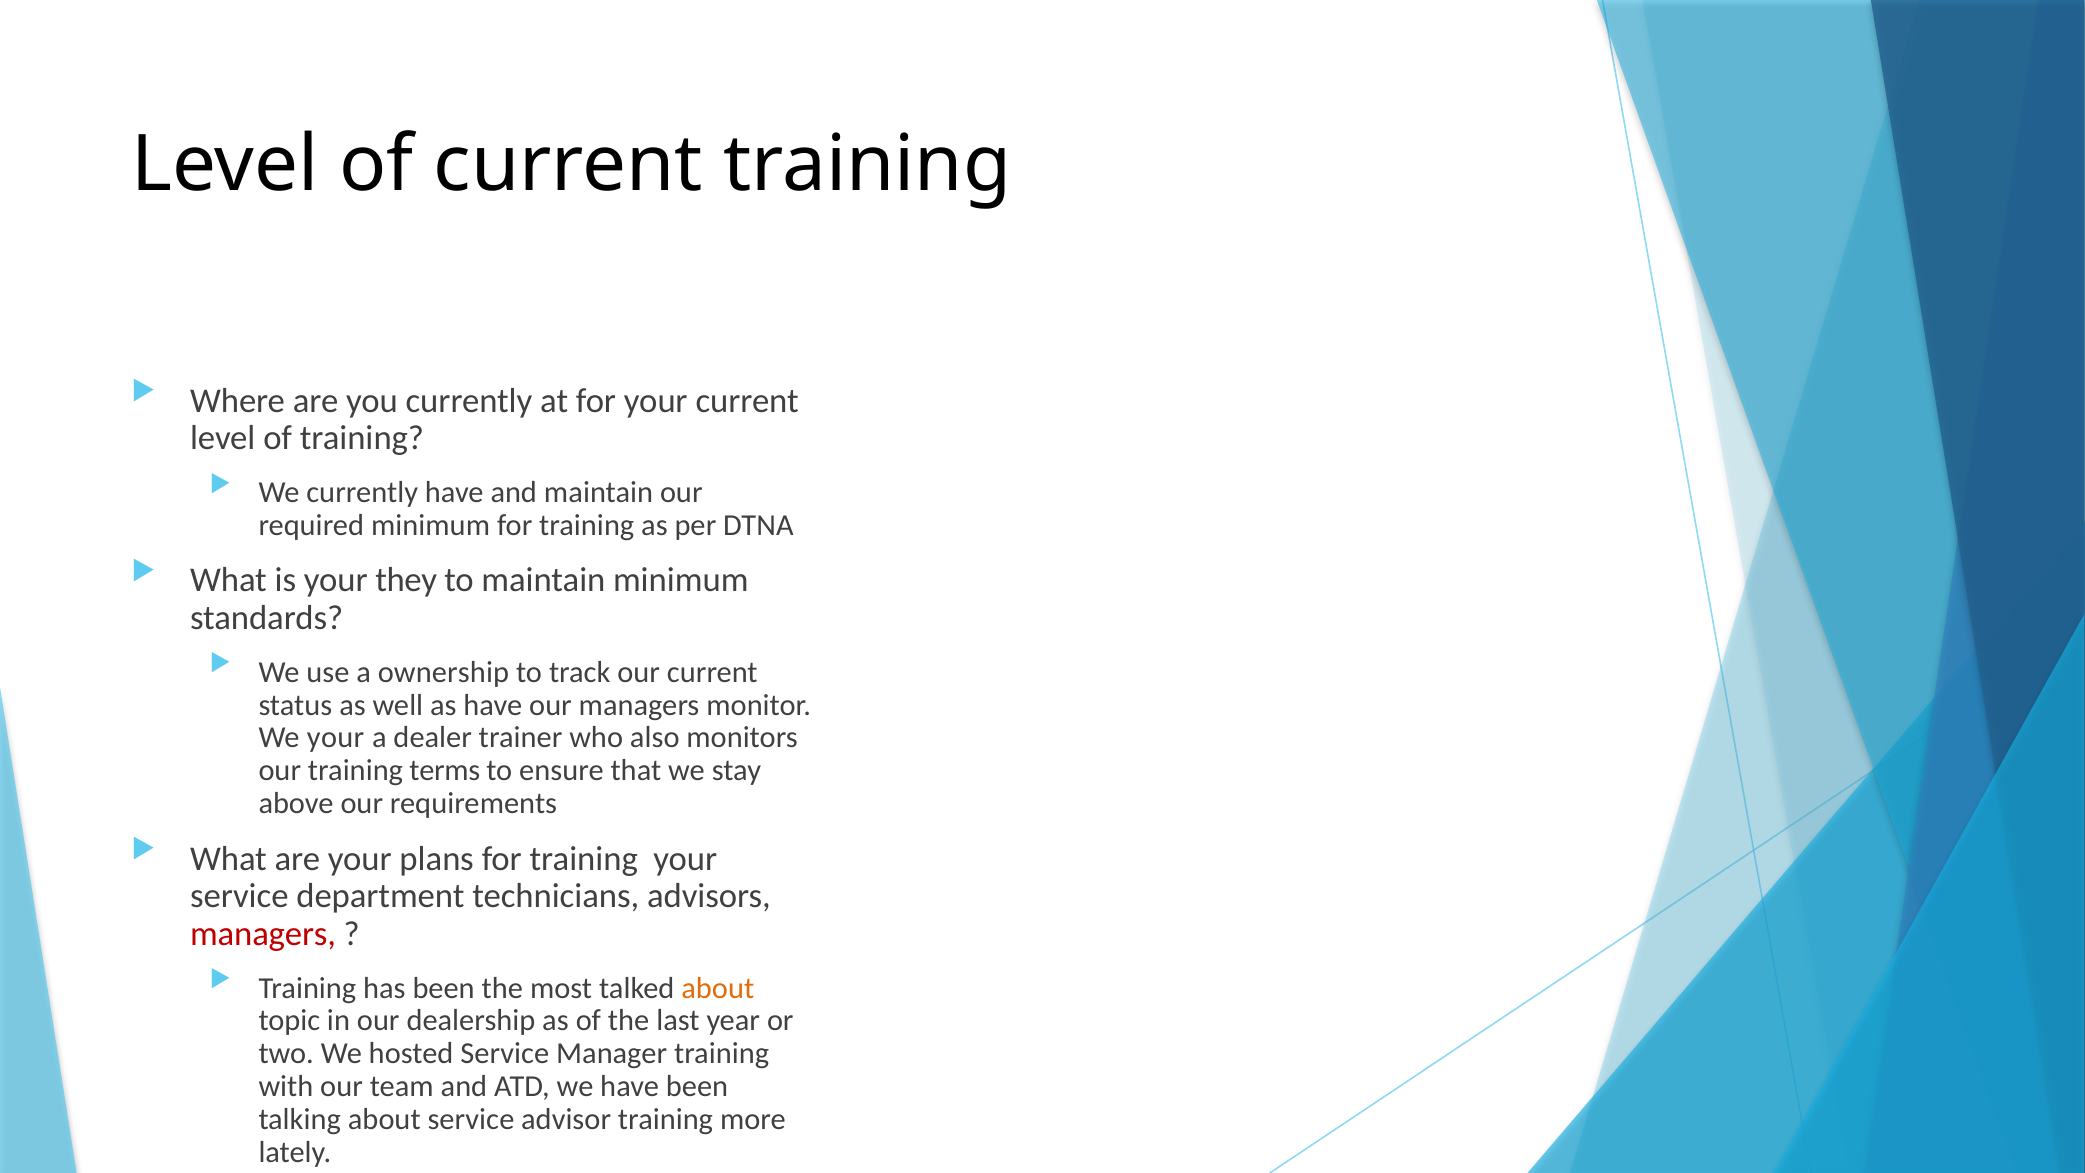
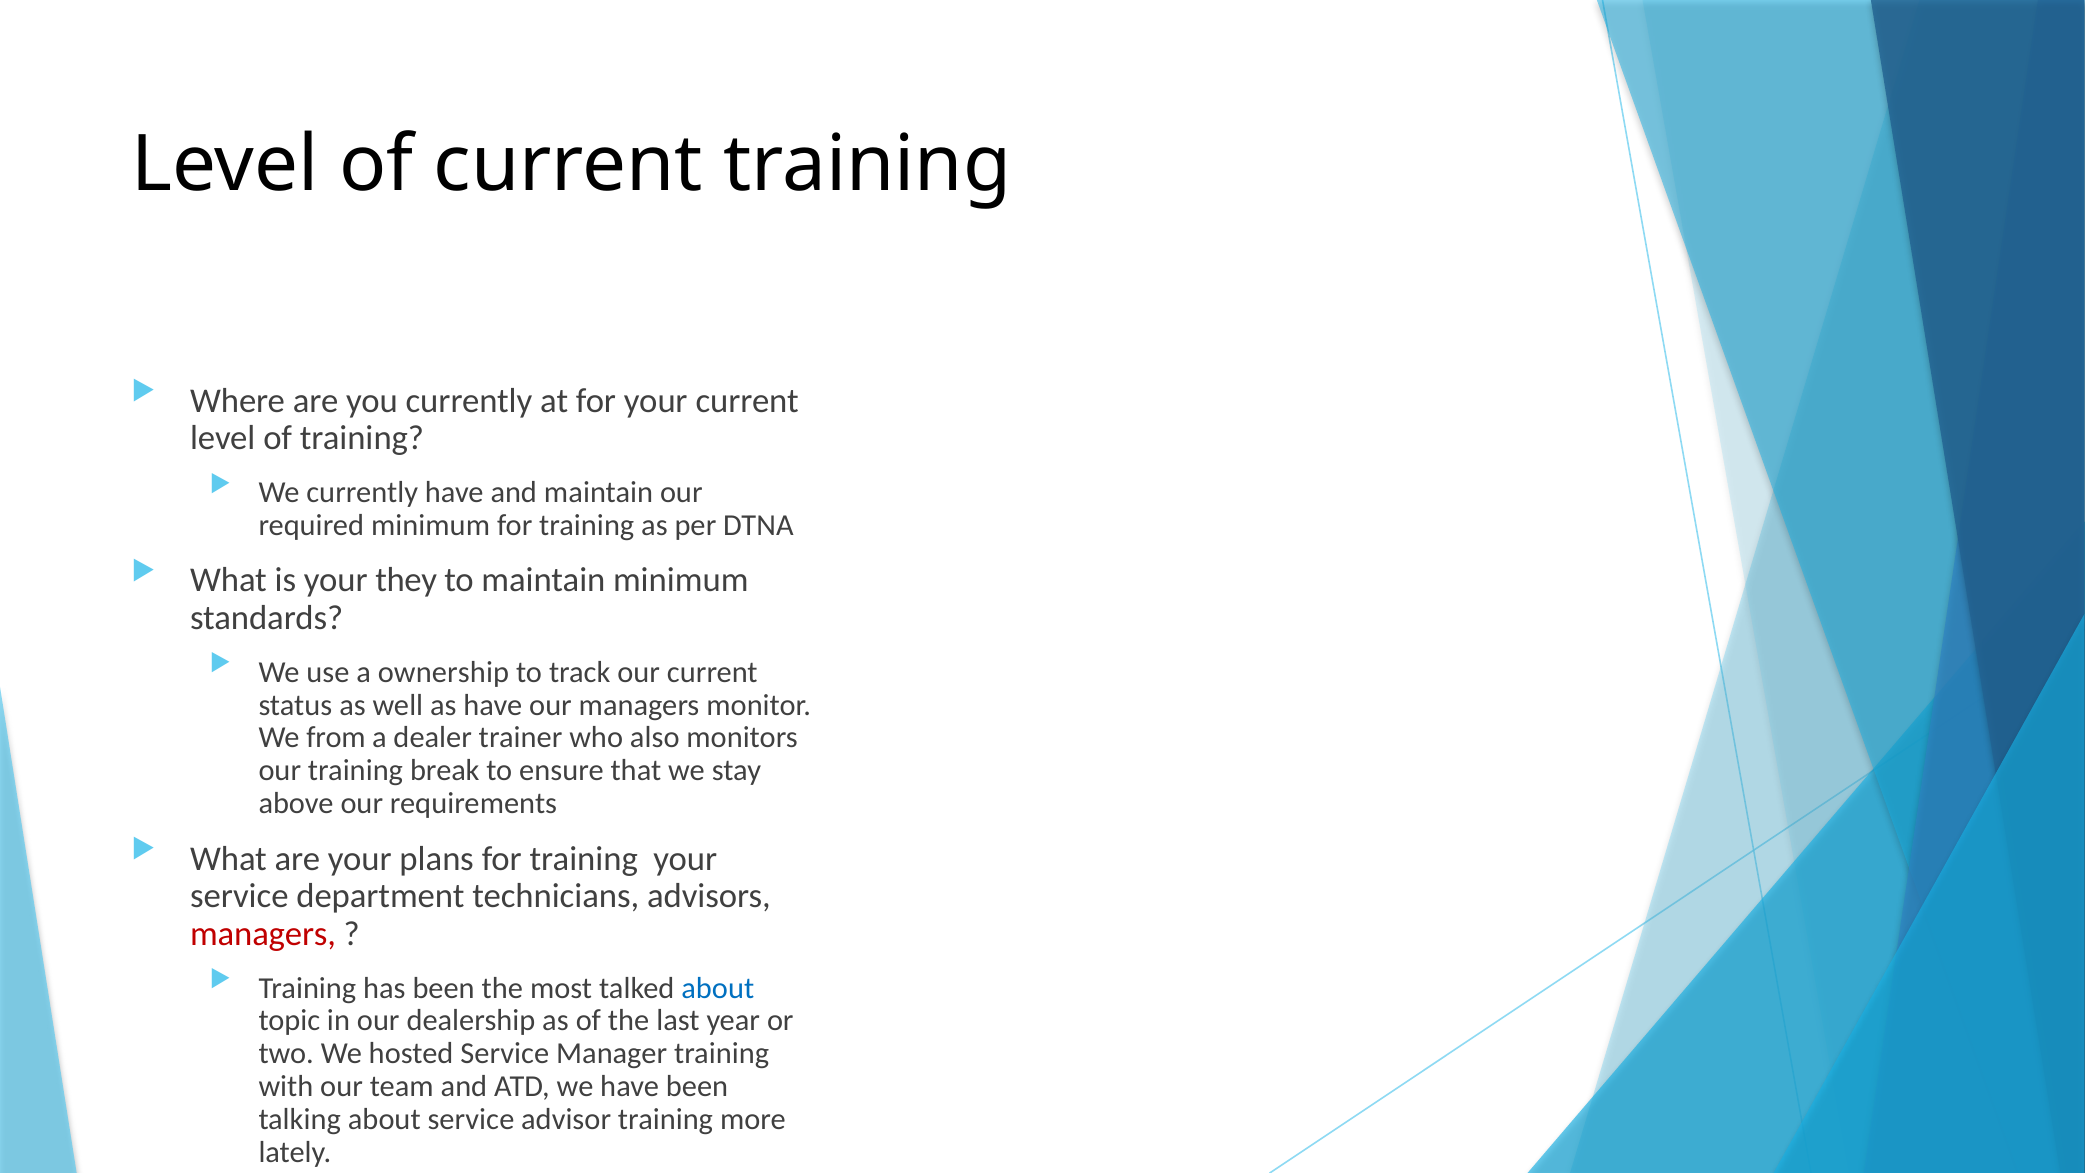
We your: your -> from
terms: terms -> break
about at (718, 988) colour: orange -> blue
